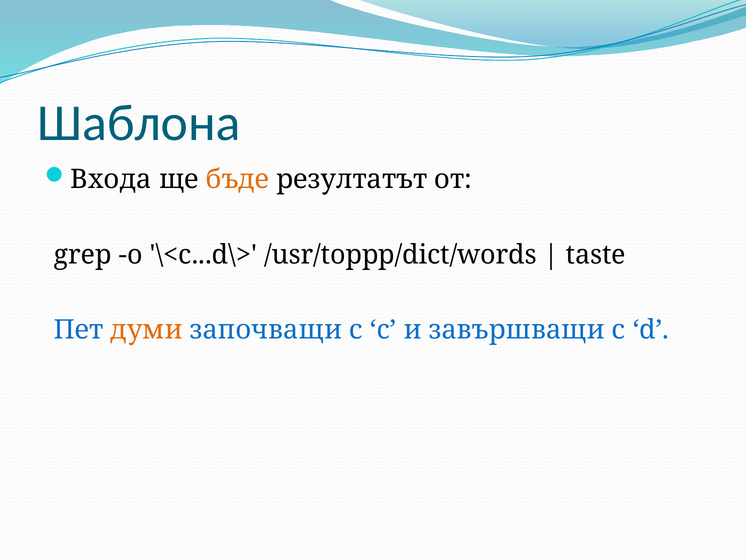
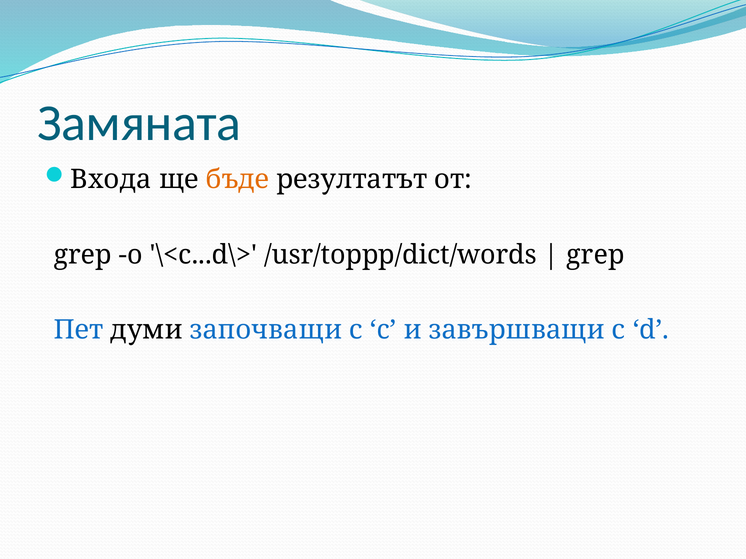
Шаблона: Шаблона -> Замяната
taste at (596, 255): taste -> grep
думи colour: orange -> black
